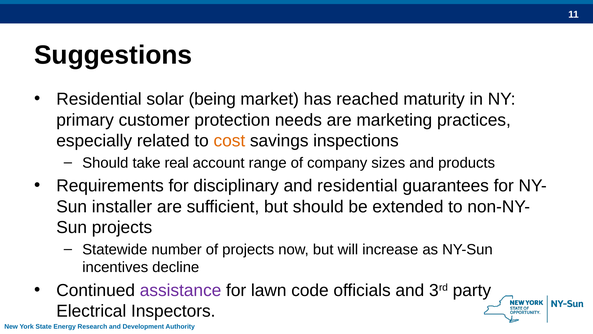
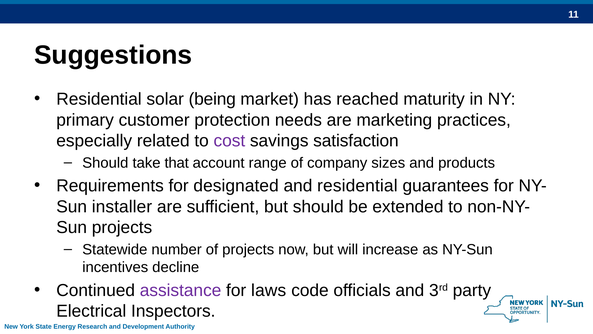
cost colour: orange -> purple
inspections: inspections -> satisfaction
real: real -> that
disciplinary: disciplinary -> designated
lawn: lawn -> laws
